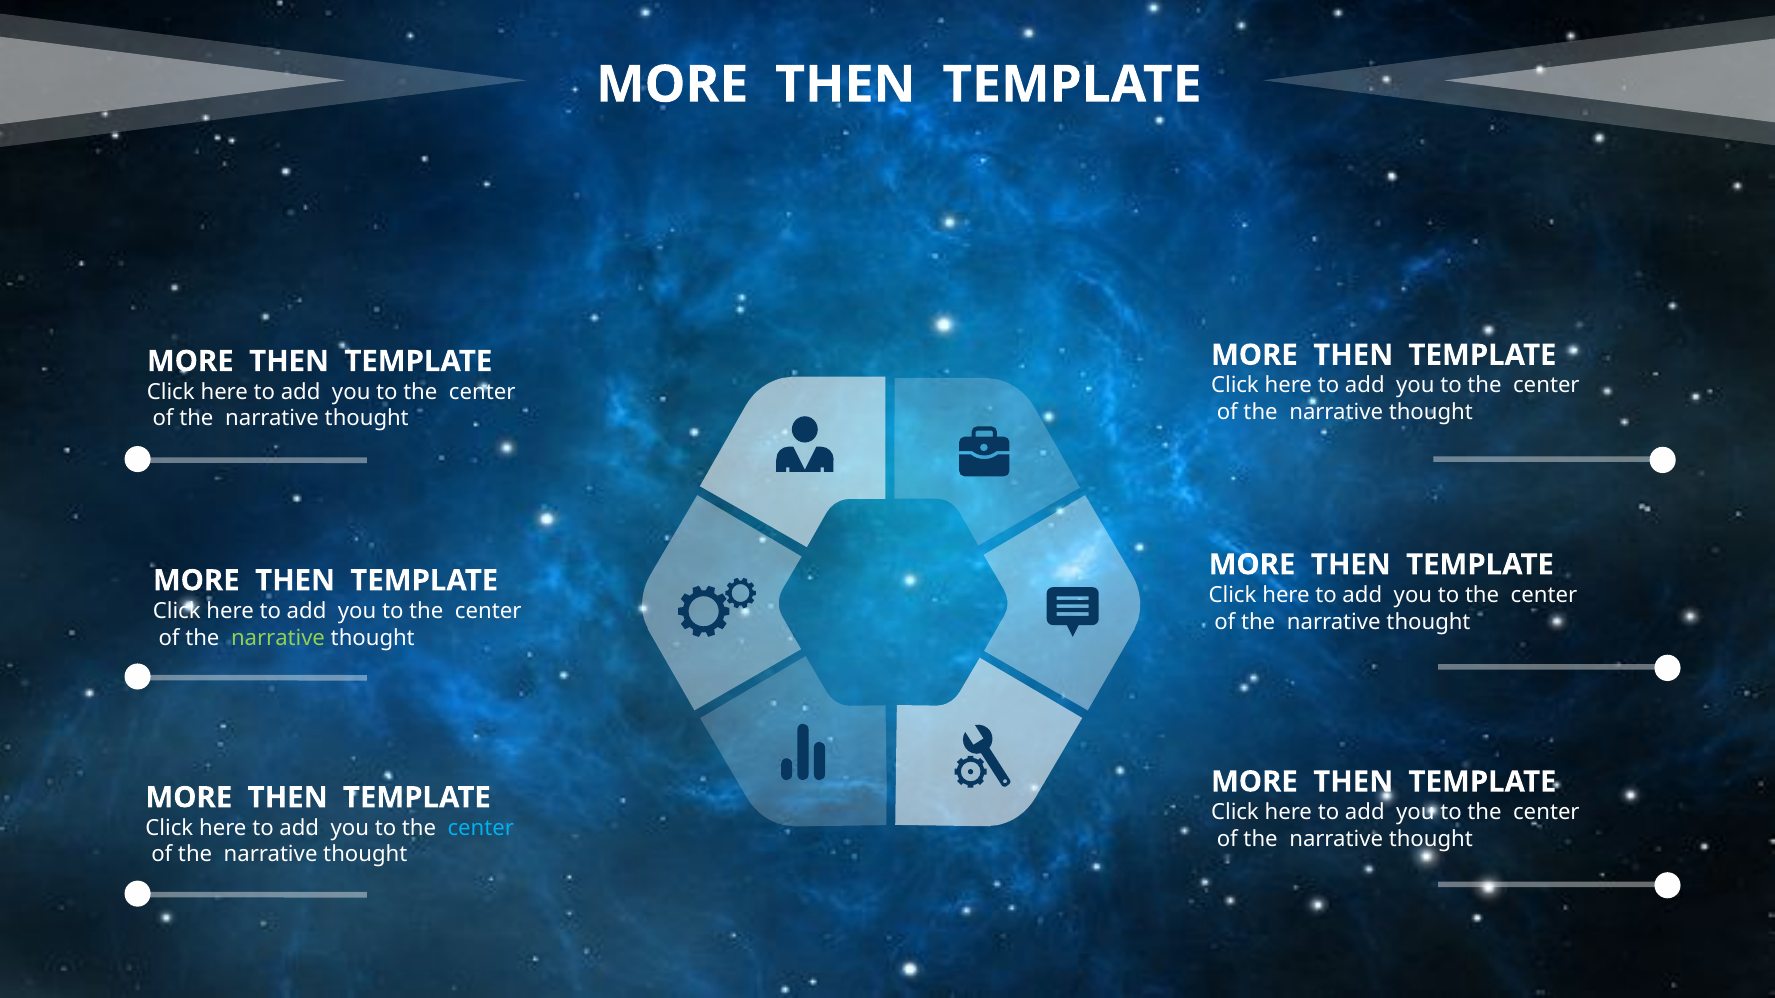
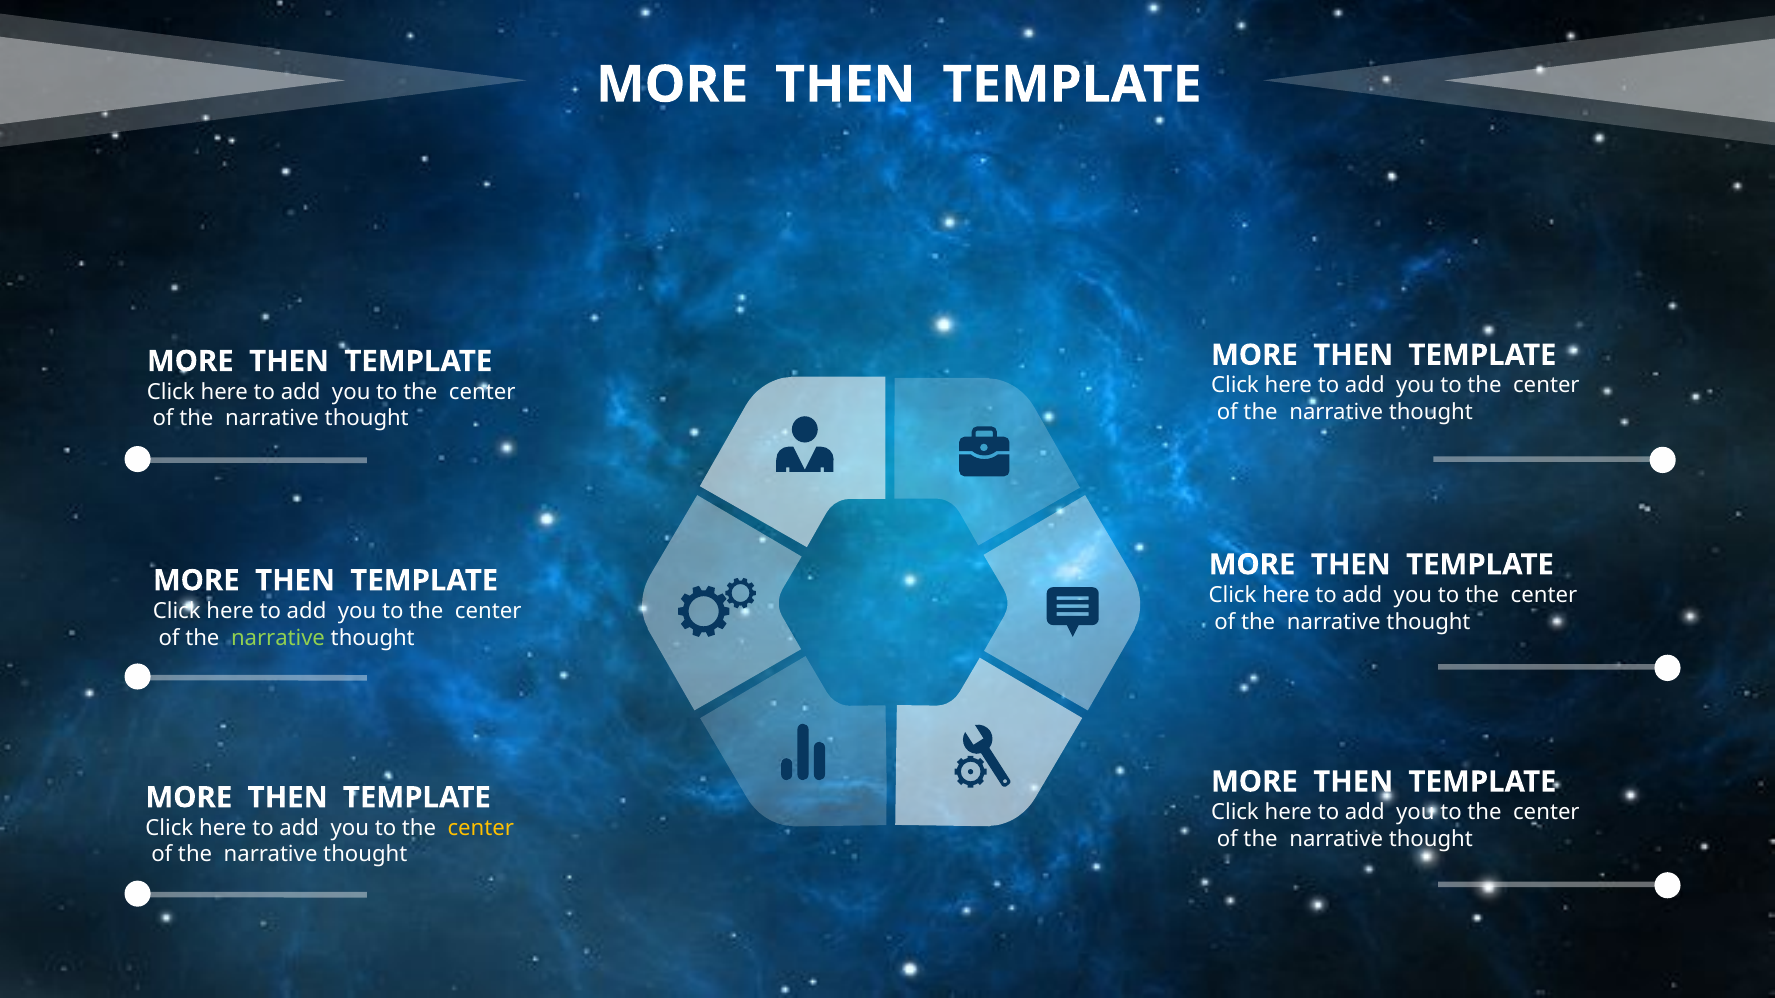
center at (481, 828) colour: light blue -> yellow
